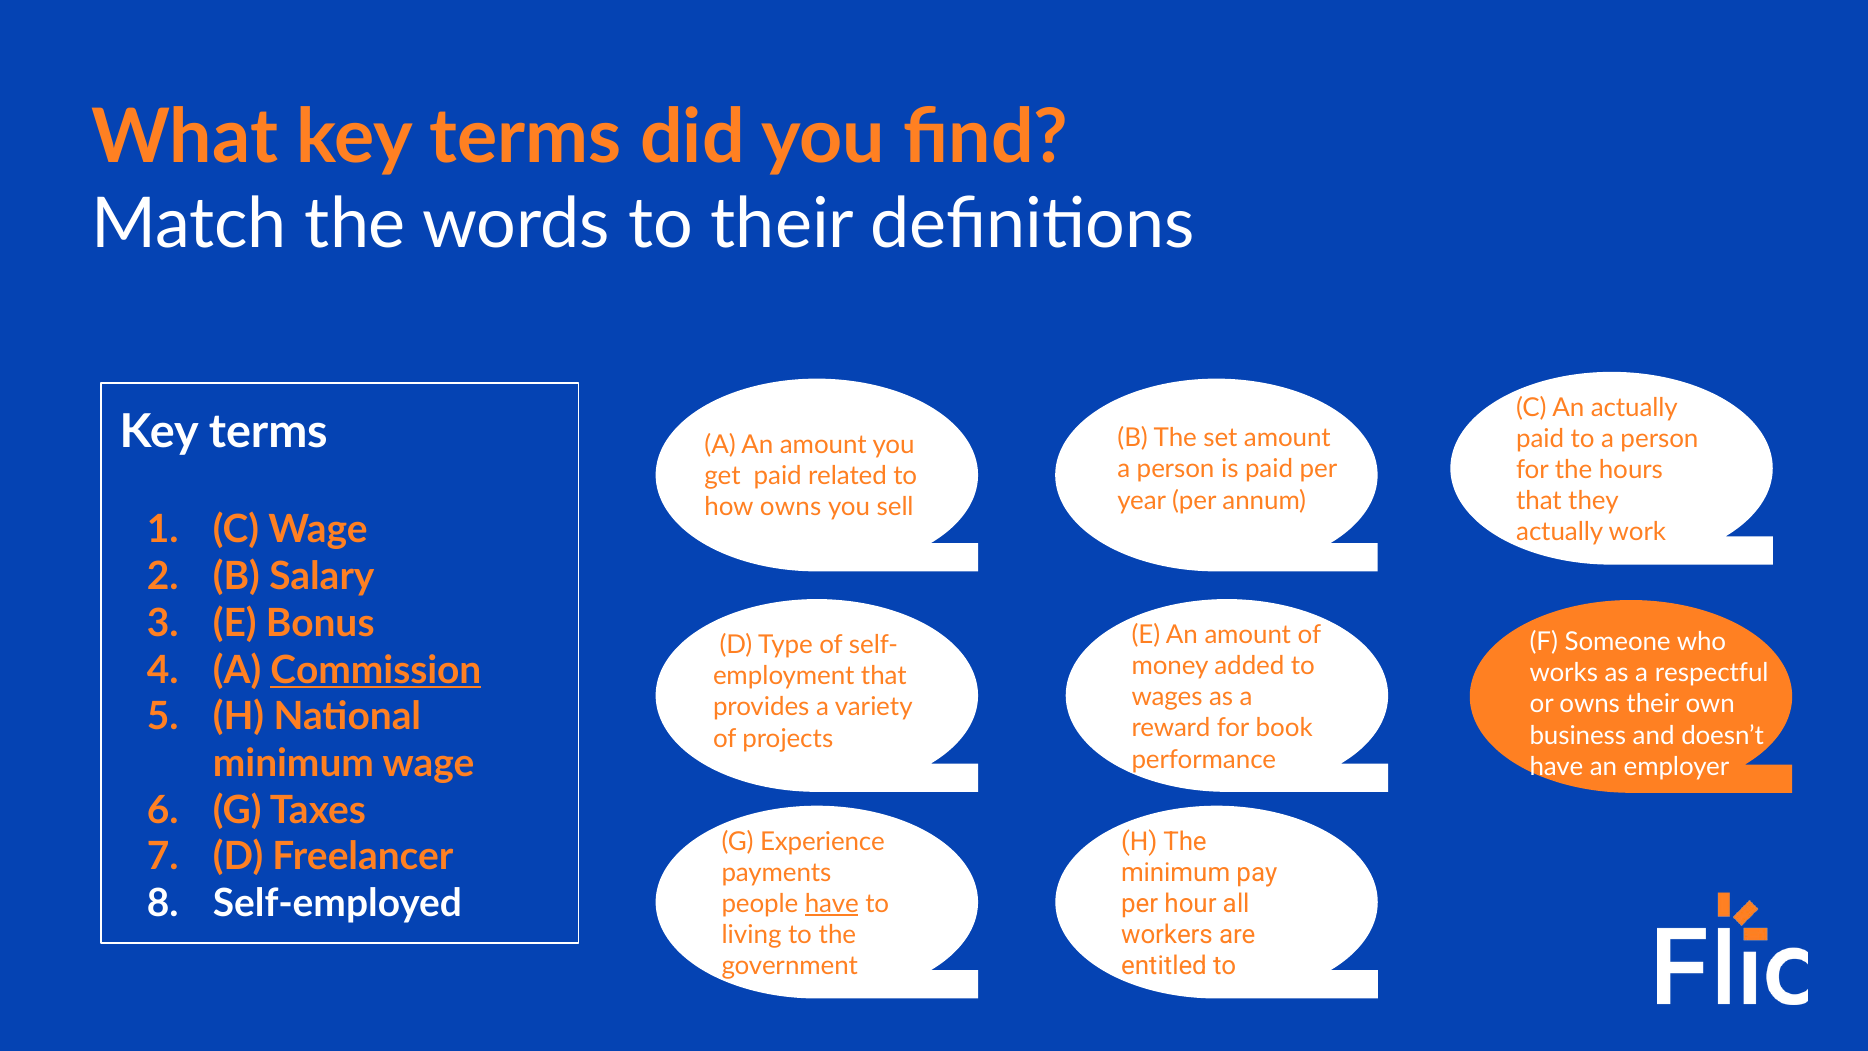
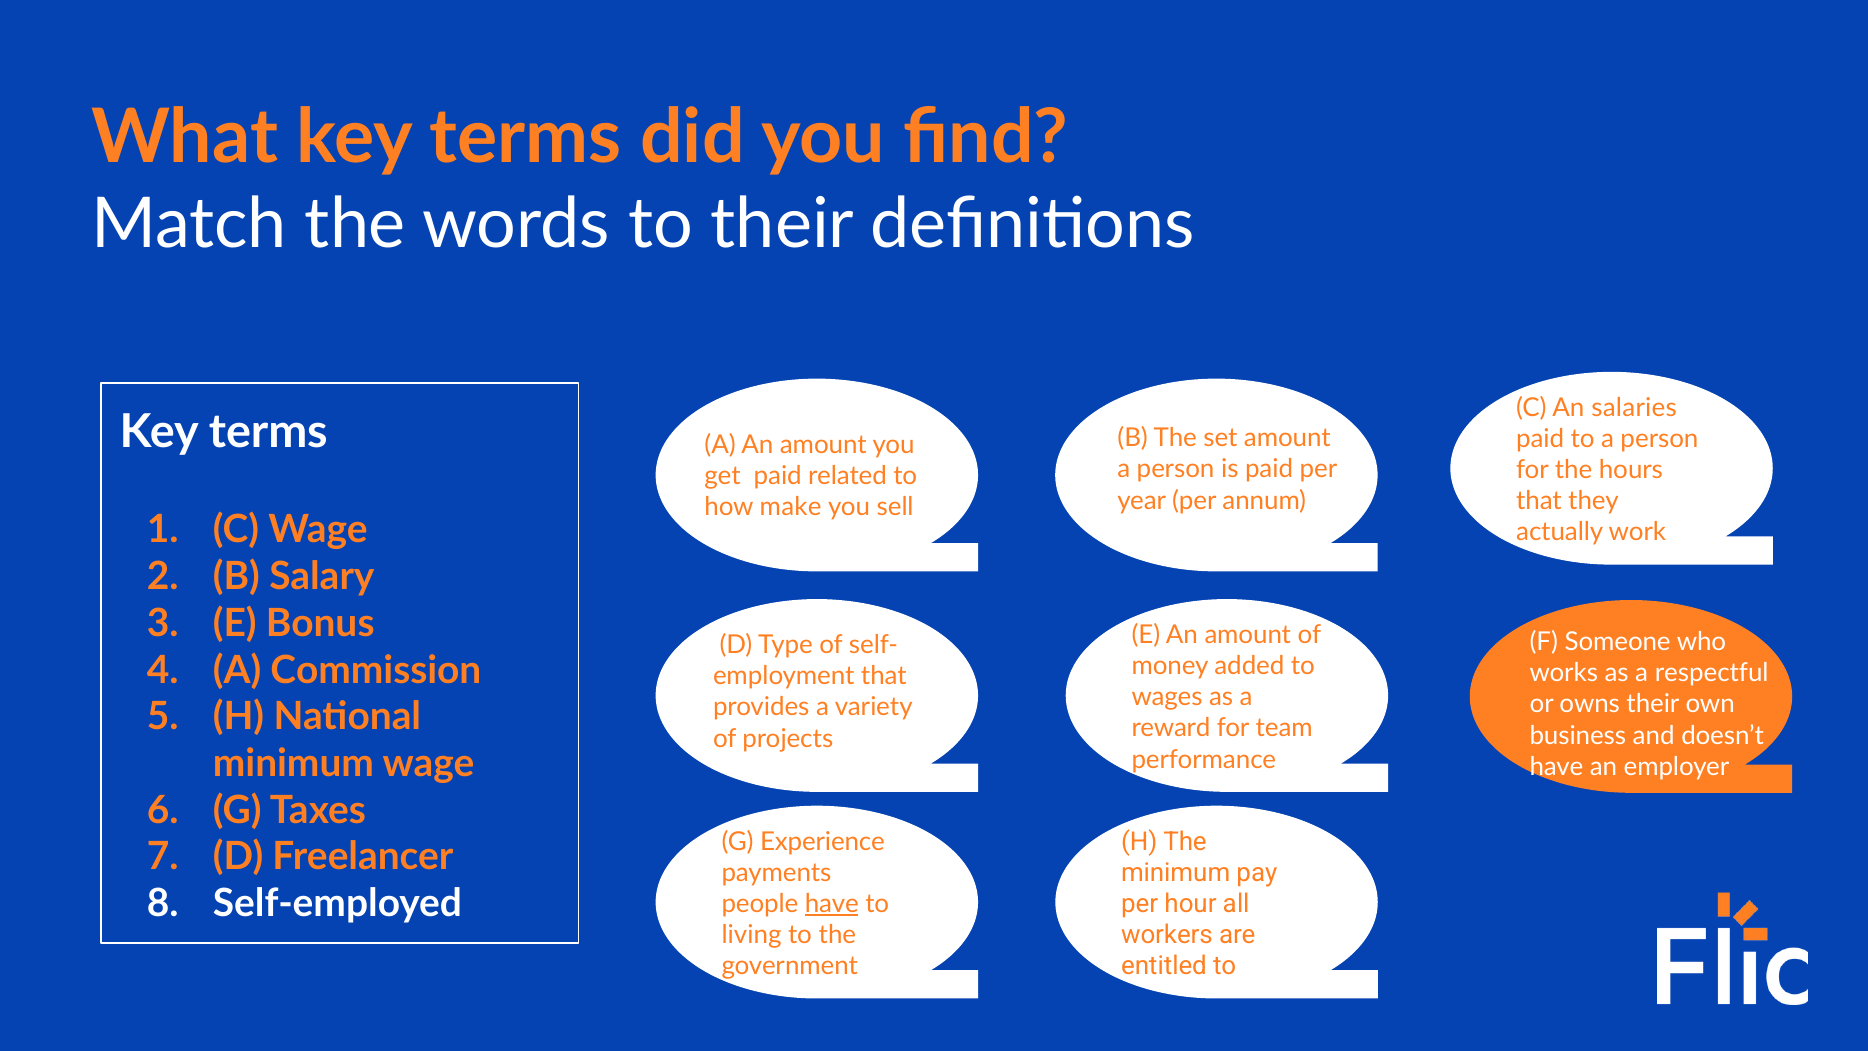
An actually: actually -> salaries
how owns: owns -> make
Commission underline: present -> none
book: book -> team
